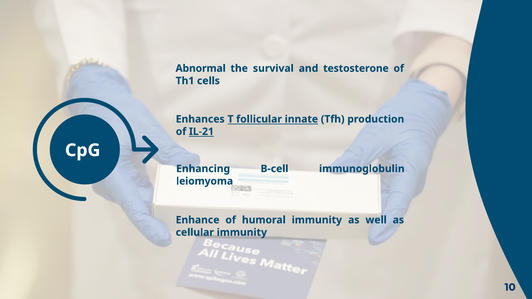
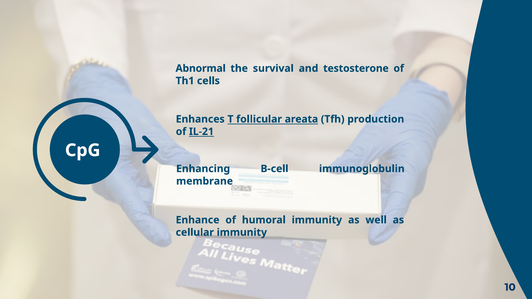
innate: innate -> areata
leiomyoma: leiomyoma -> membrane
